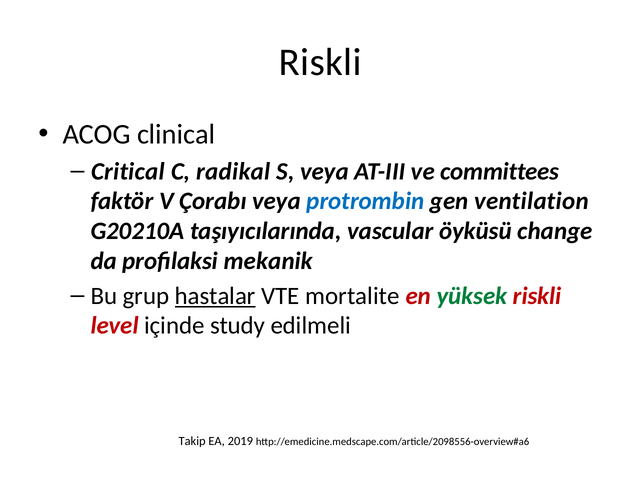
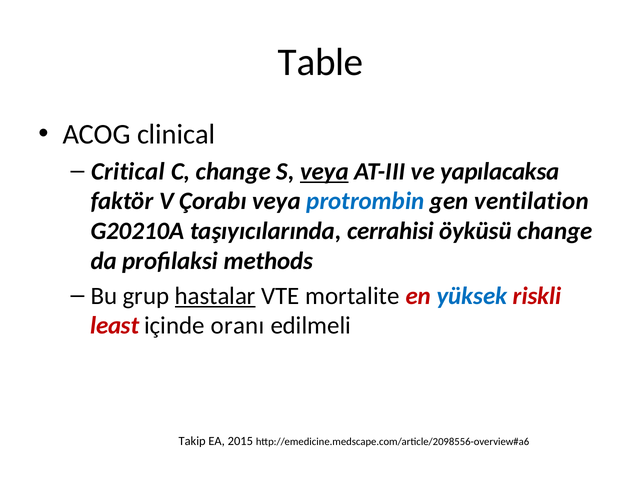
Riskli at (320, 62): Riskli -> Table
C radikal: radikal -> change
veya at (324, 171) underline: none -> present
committees: committees -> yapılacaksa
vascular: vascular -> cerrahisi
mekanik: mekanik -> methods
yüksek colour: green -> blue
level: level -> least
study: study -> oranı
2019: 2019 -> 2015
